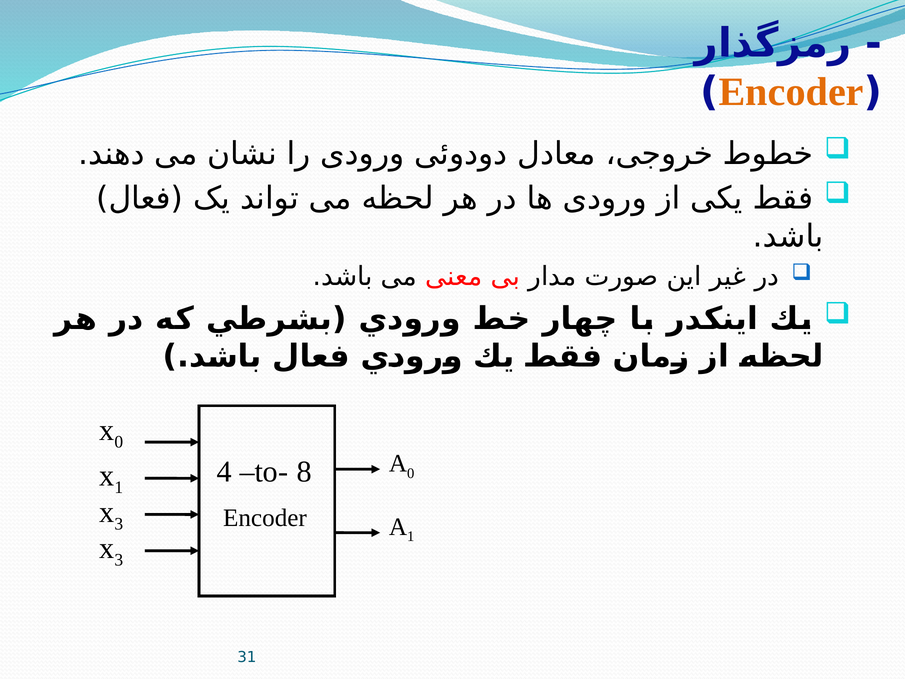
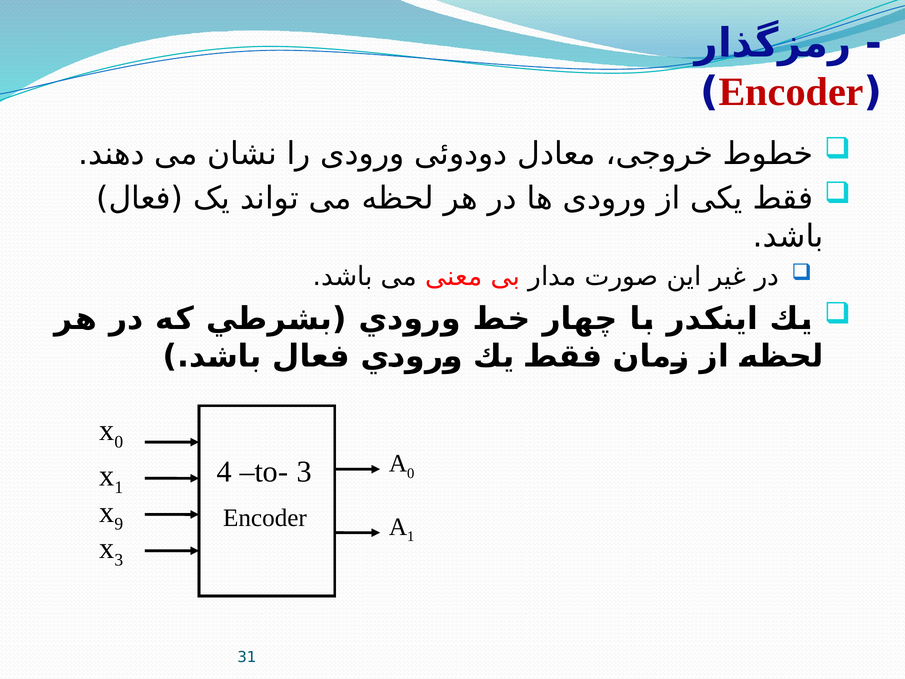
Encoder at (791, 92) colour: orange -> red
to- 8: 8 -> 3
3 at (119, 524): 3 -> 9
